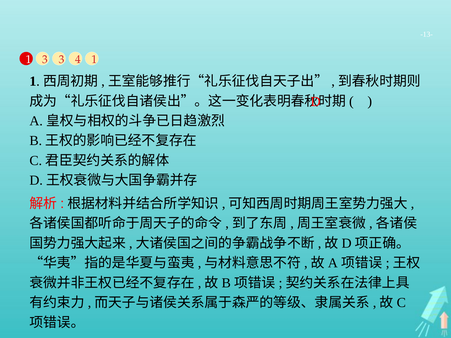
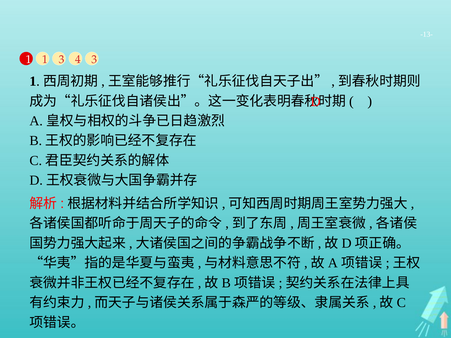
1 3: 3 -> 1
4 1: 1 -> 3
